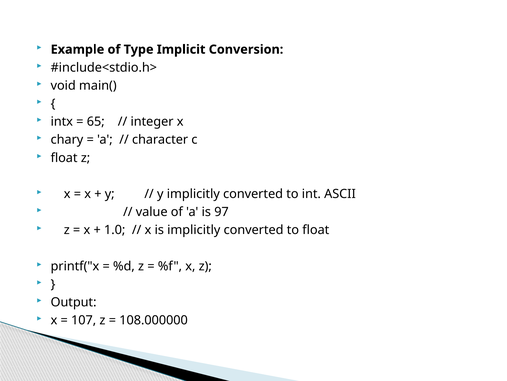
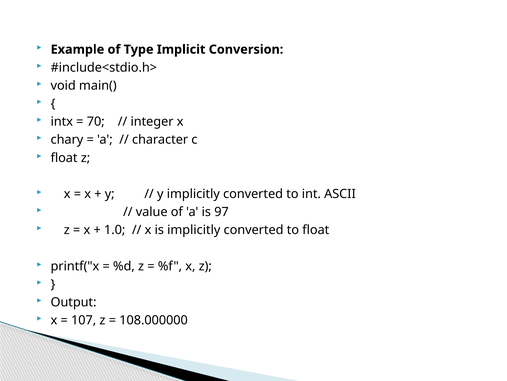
65: 65 -> 70
